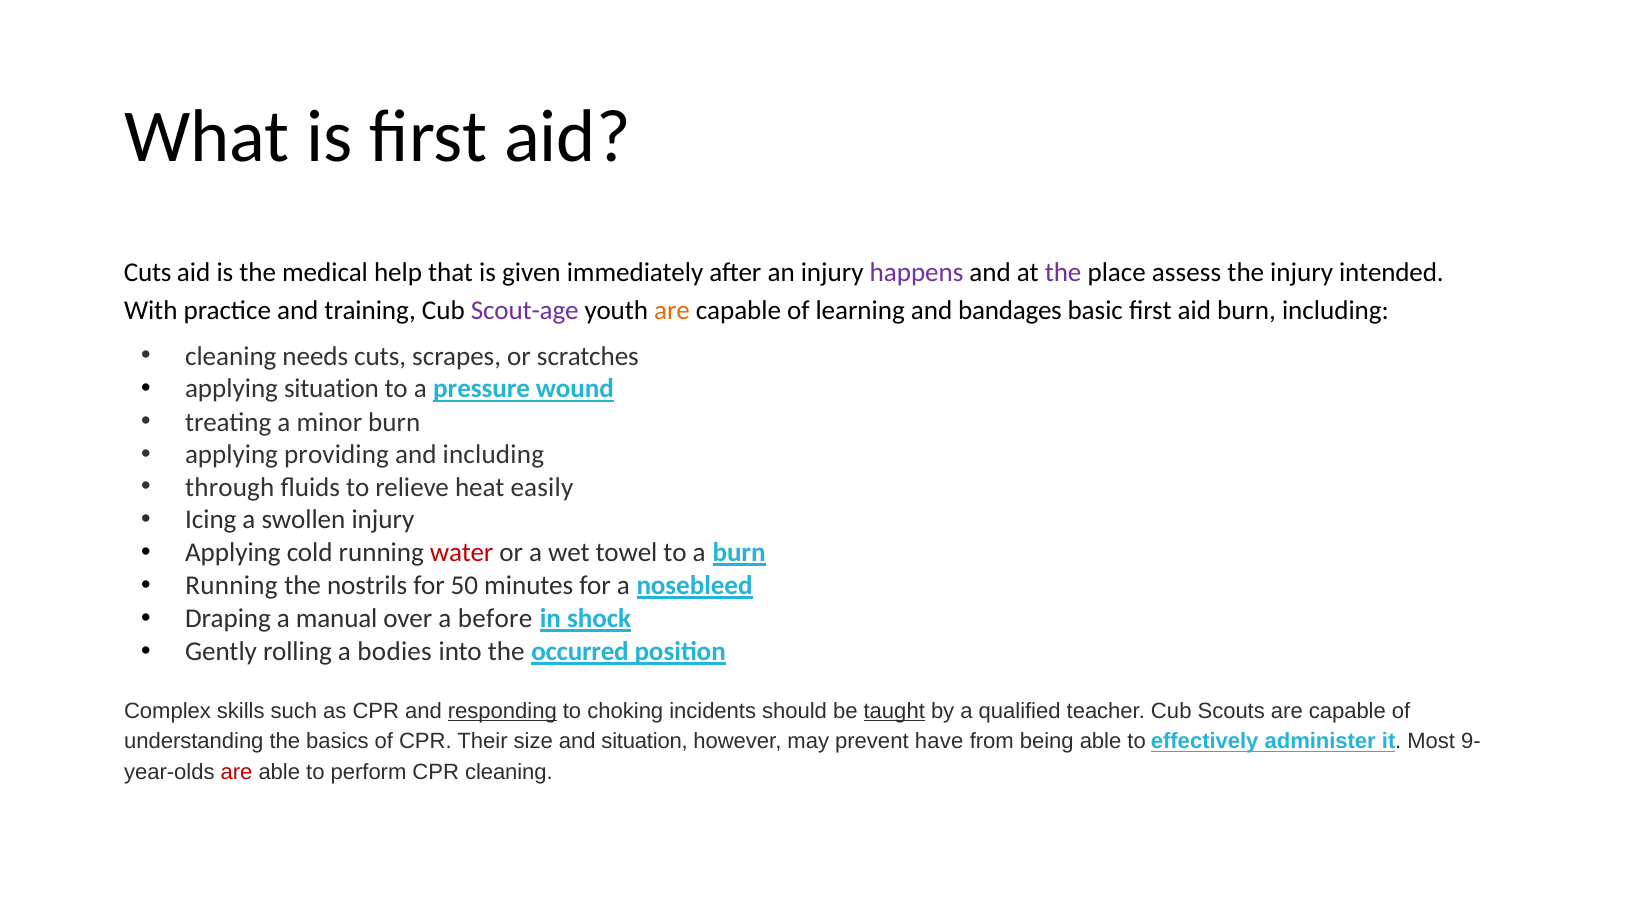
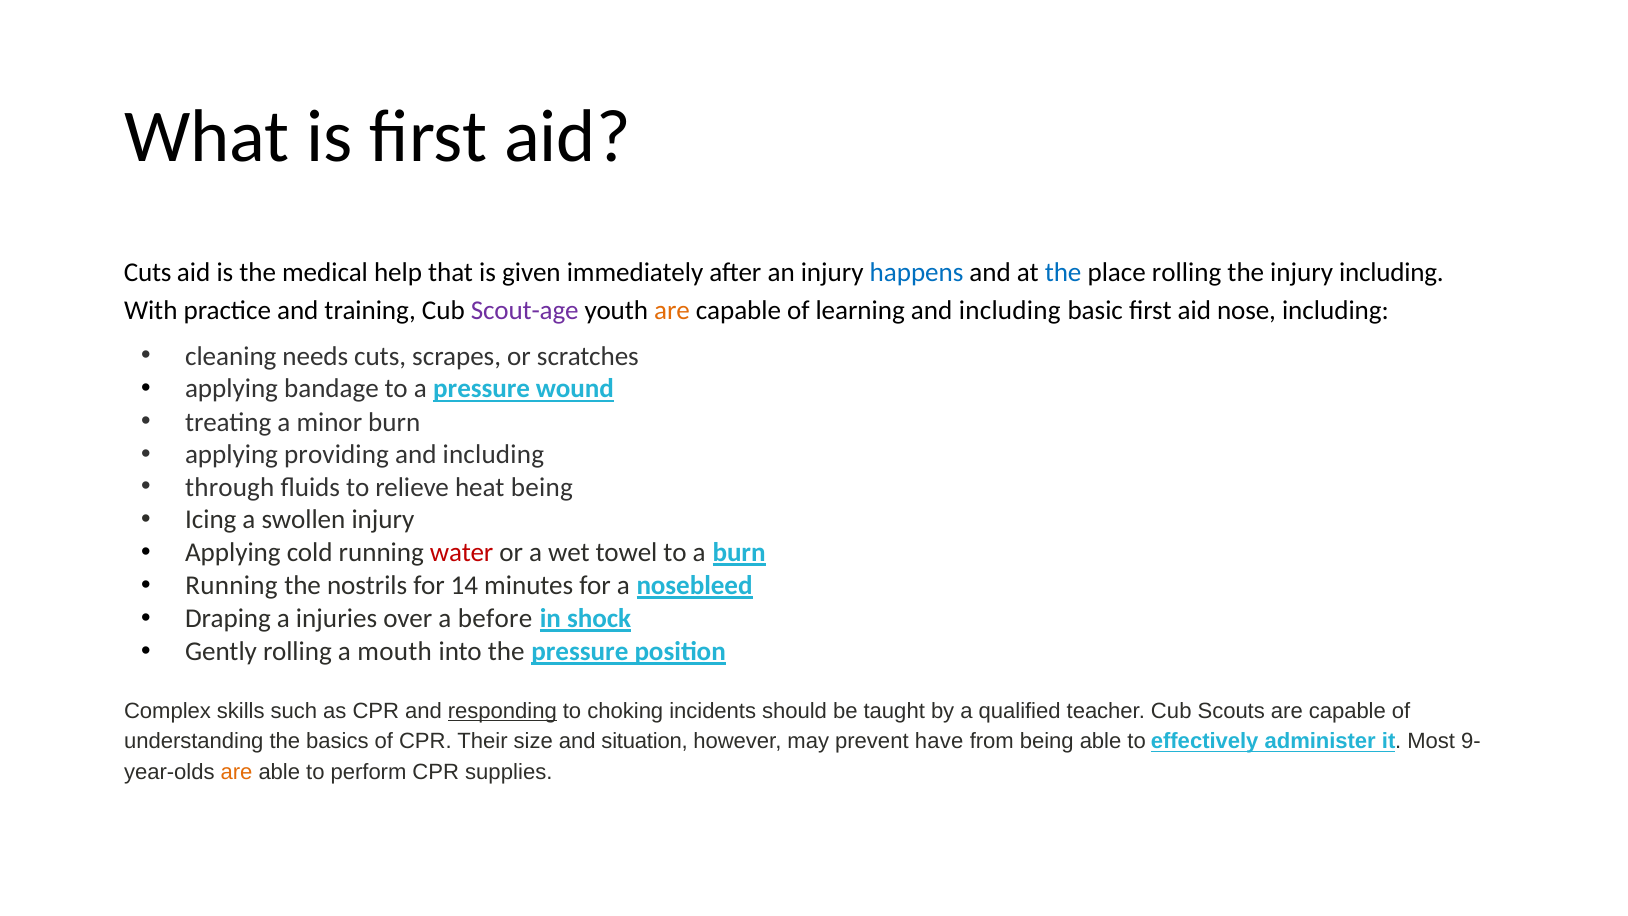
happens colour: purple -> blue
the at (1063, 273) colour: purple -> blue
place assess: assess -> rolling
injury intended: intended -> including
learning and bandages: bandages -> including
aid burn: burn -> nose
applying situation: situation -> bandage
heat easily: easily -> being
50: 50 -> 14
manual: manual -> injuries
bodies: bodies -> mouth
the occurred: occurred -> pressure
taught underline: present -> none
are at (237, 772) colour: red -> orange
CPR cleaning: cleaning -> supplies
